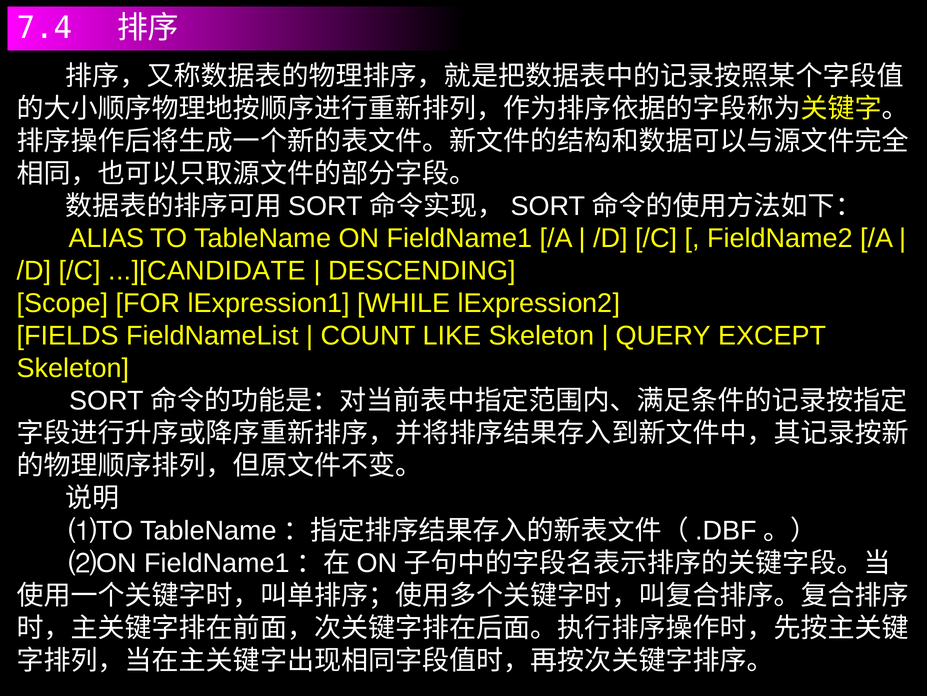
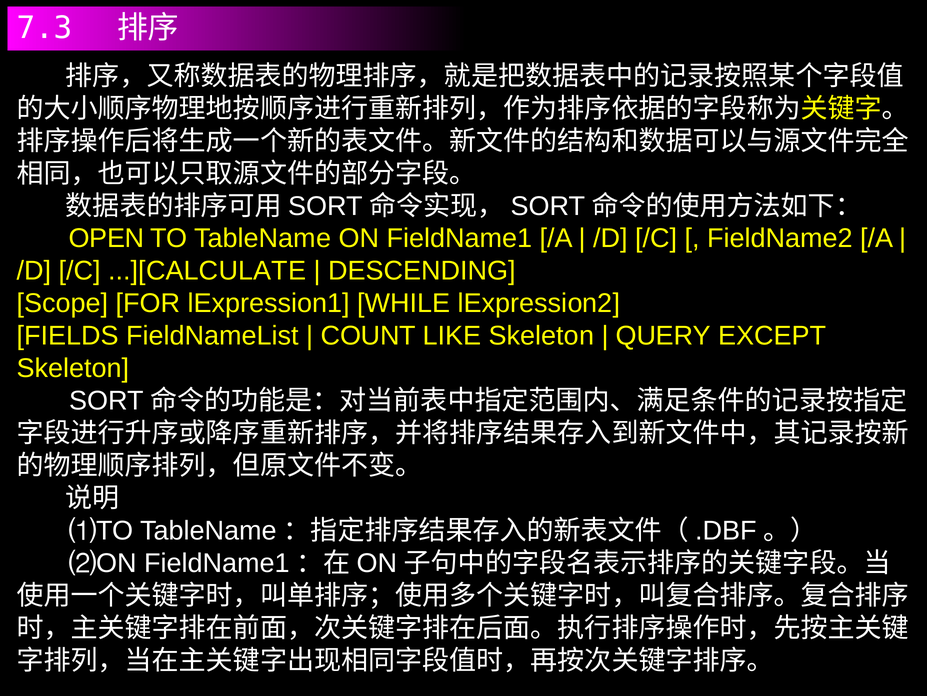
7.4: 7.4 -> 7.3
ALIAS: ALIAS -> OPEN
...][CANDIDATE: ...][CANDIDATE -> ...][CALCULATE
